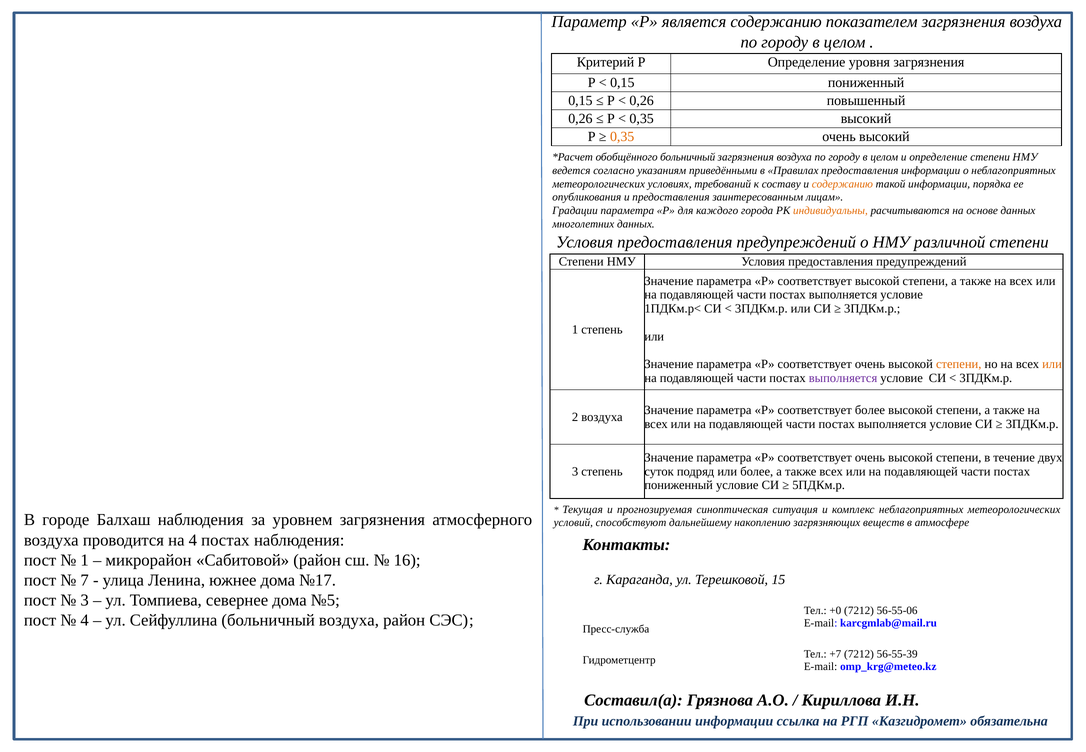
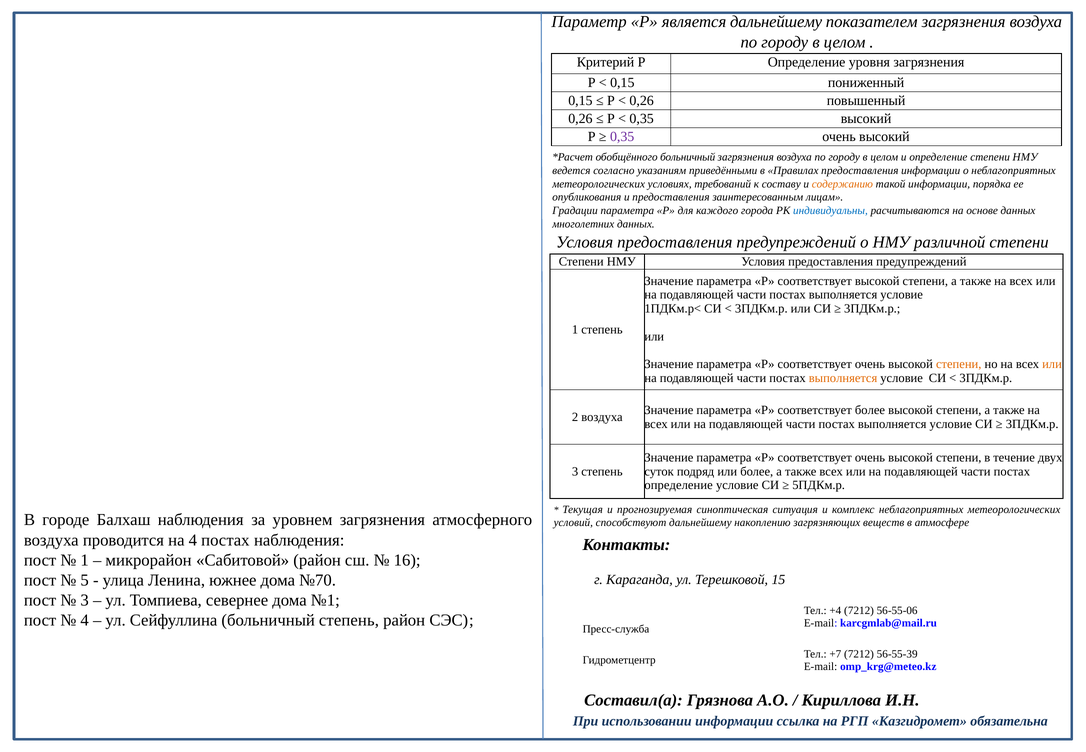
является содержанию: содержанию -> дальнейшему
0,35 at (622, 136) colour: orange -> purple
индивидуальны colour: orange -> blue
выполняется at (843, 378) colour: purple -> orange
пониженный at (679, 485): пониженный -> определение
7: 7 -> 5
№17: №17 -> №70
№5: №5 -> №1
+0: +0 -> +4
больничный воздуха: воздуха -> степень
